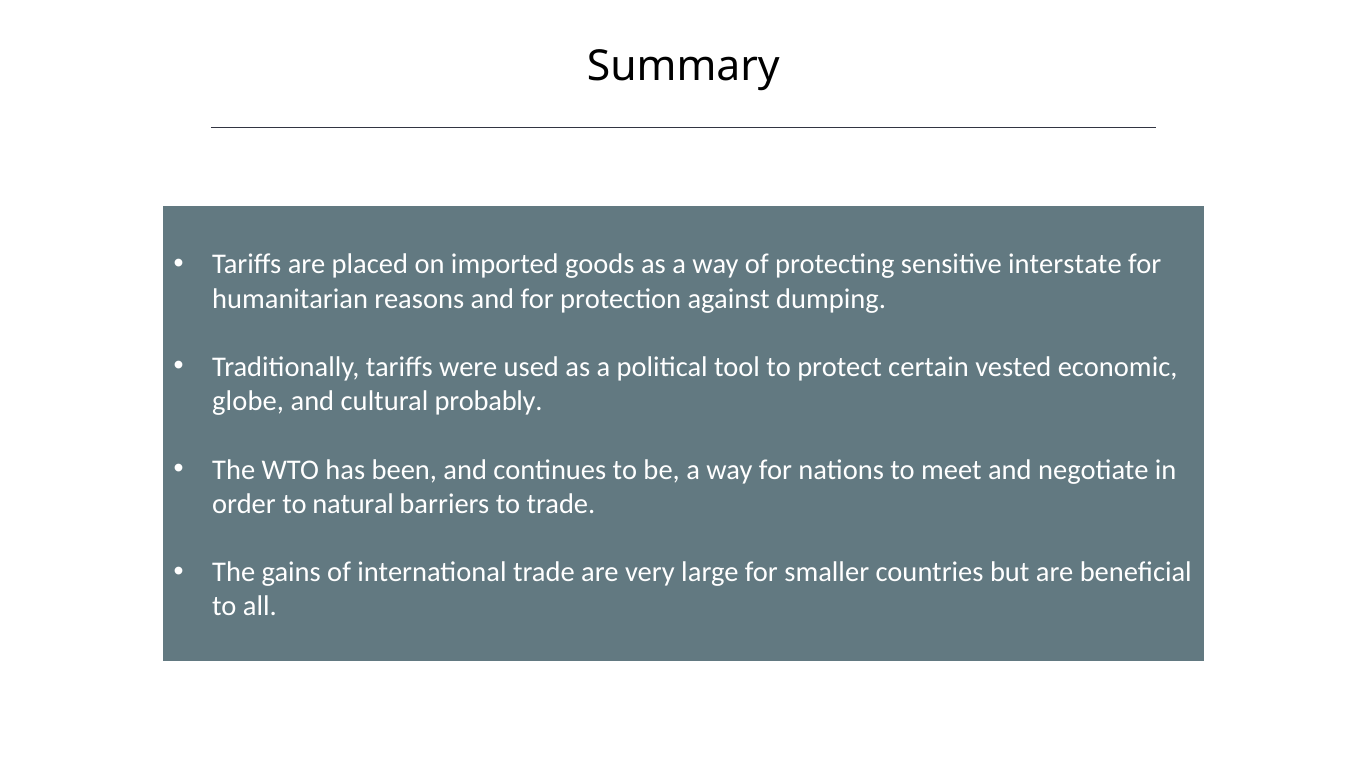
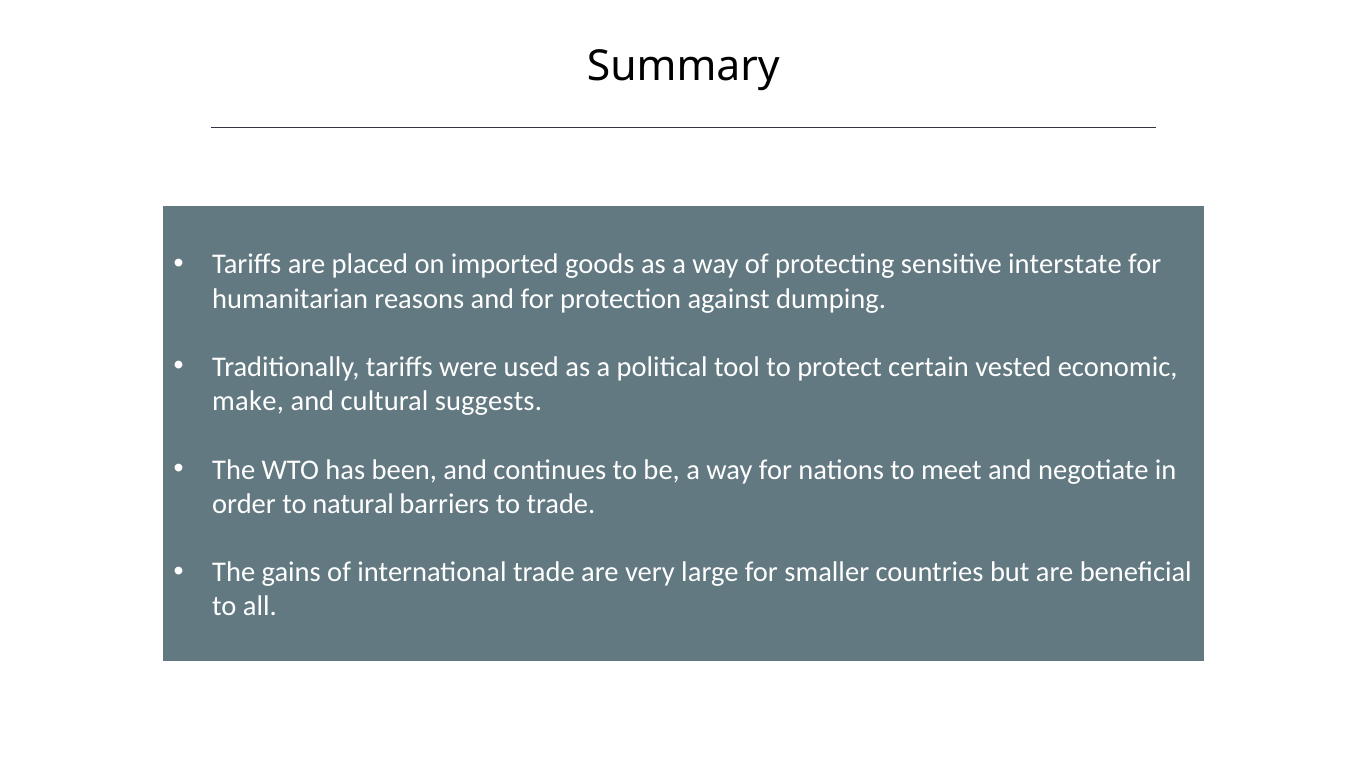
globe: globe -> make
probably: probably -> suggests
